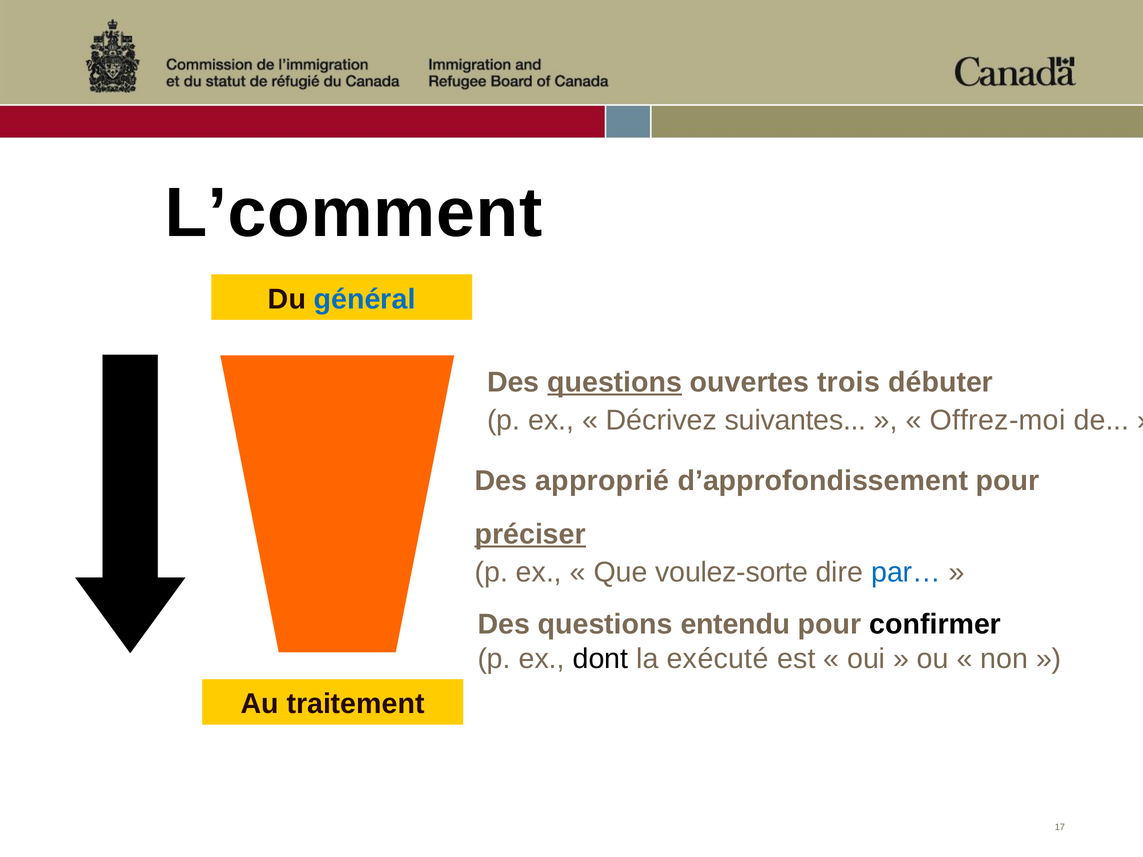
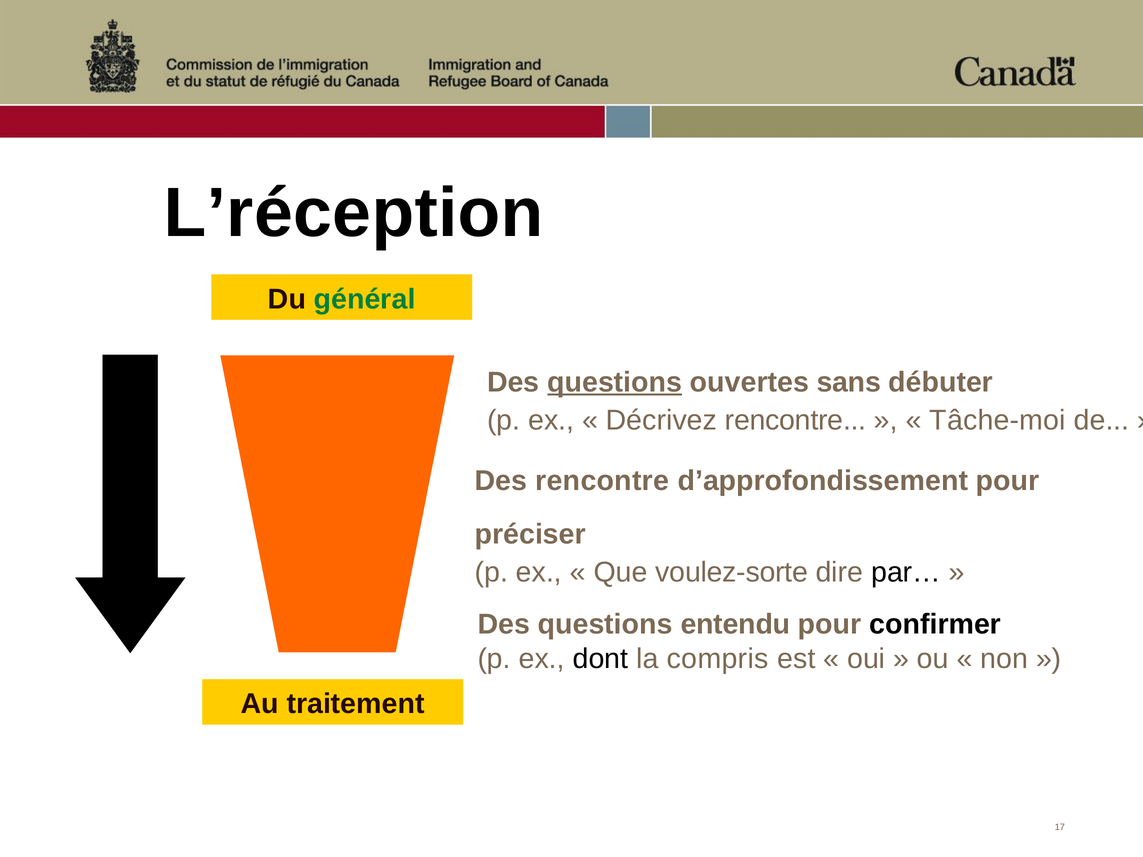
L’comment: L’comment -> L’réception
général colour: blue -> green
trois: trois -> sans
Décrivez suivantes: suivantes -> rencontre
Offrez-moi: Offrez-moi -> Tâche-moi
Des approprié: approprié -> rencontre
préciser underline: present -> none
par… colour: blue -> black
exécuté: exécuté -> compris
